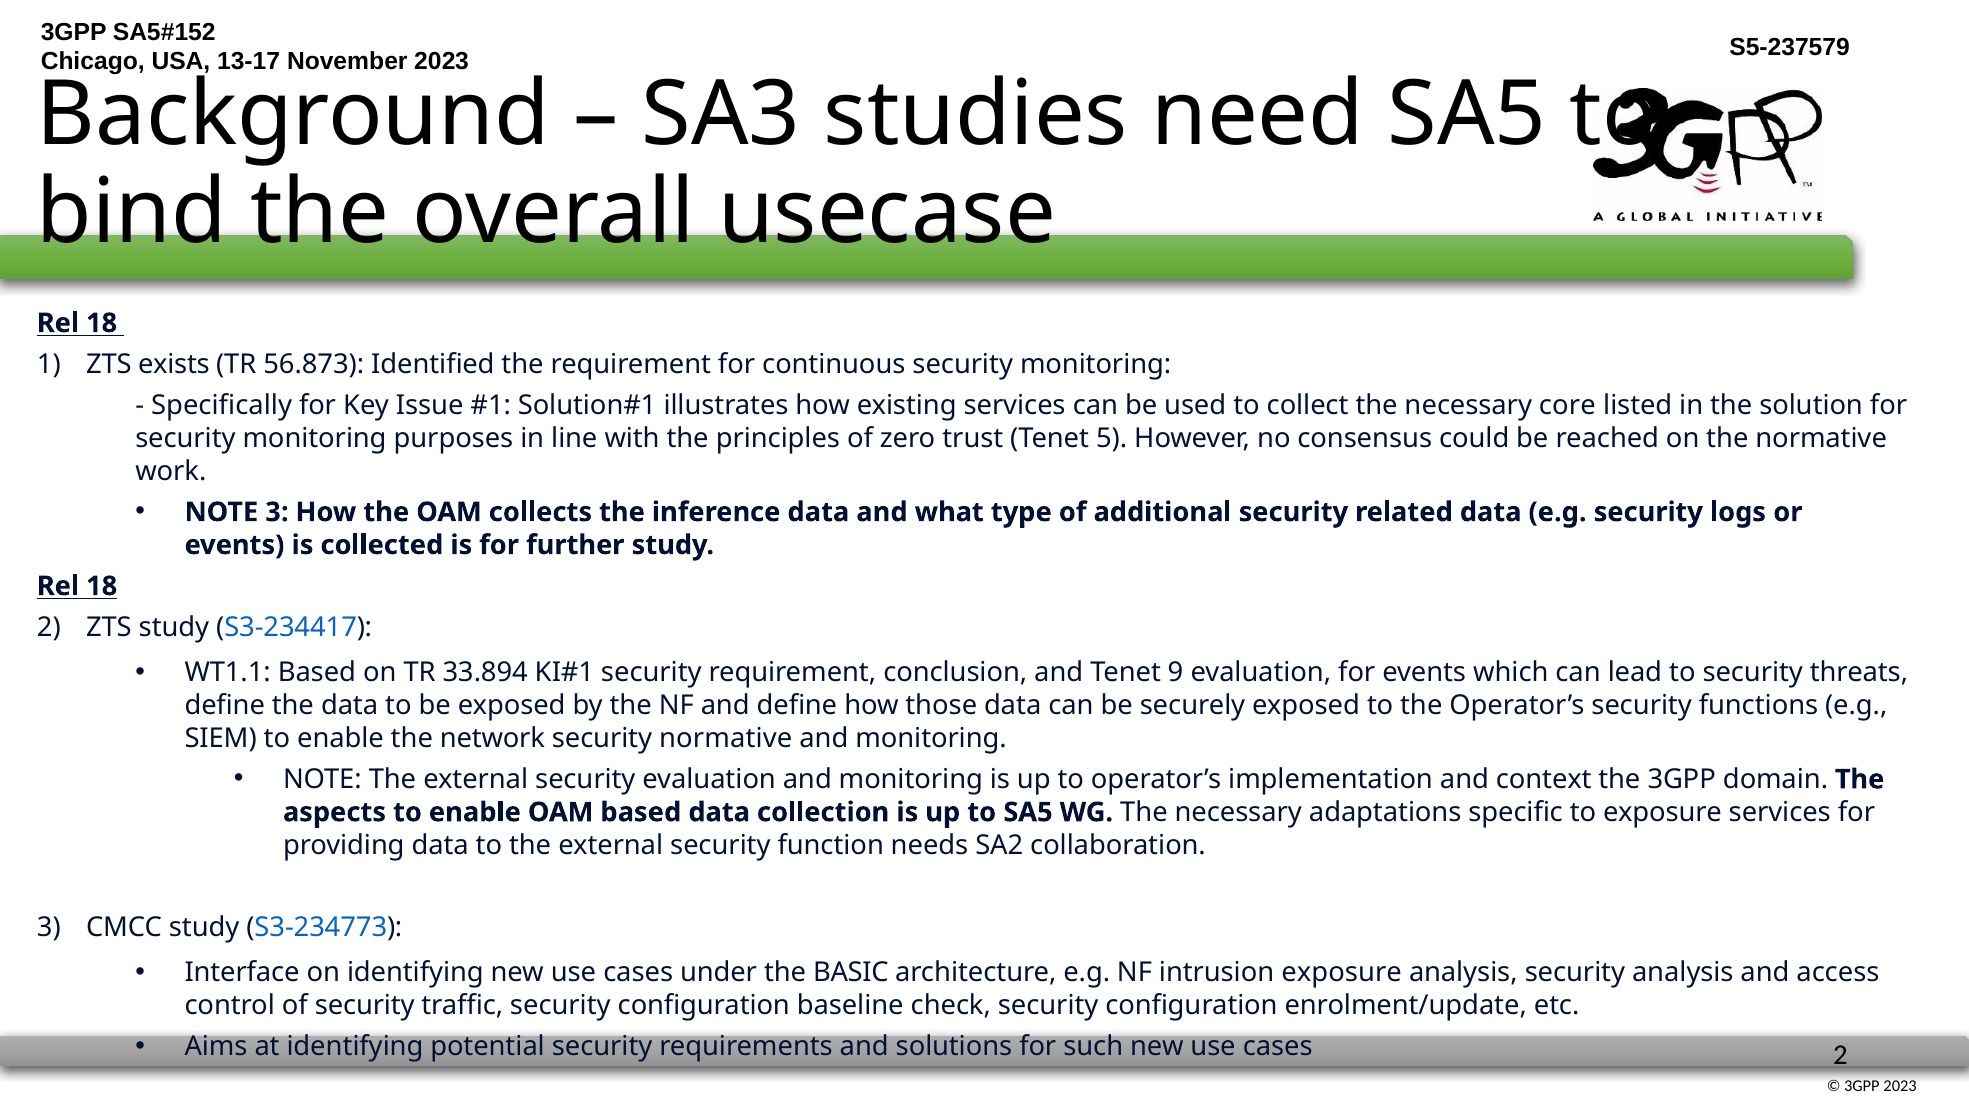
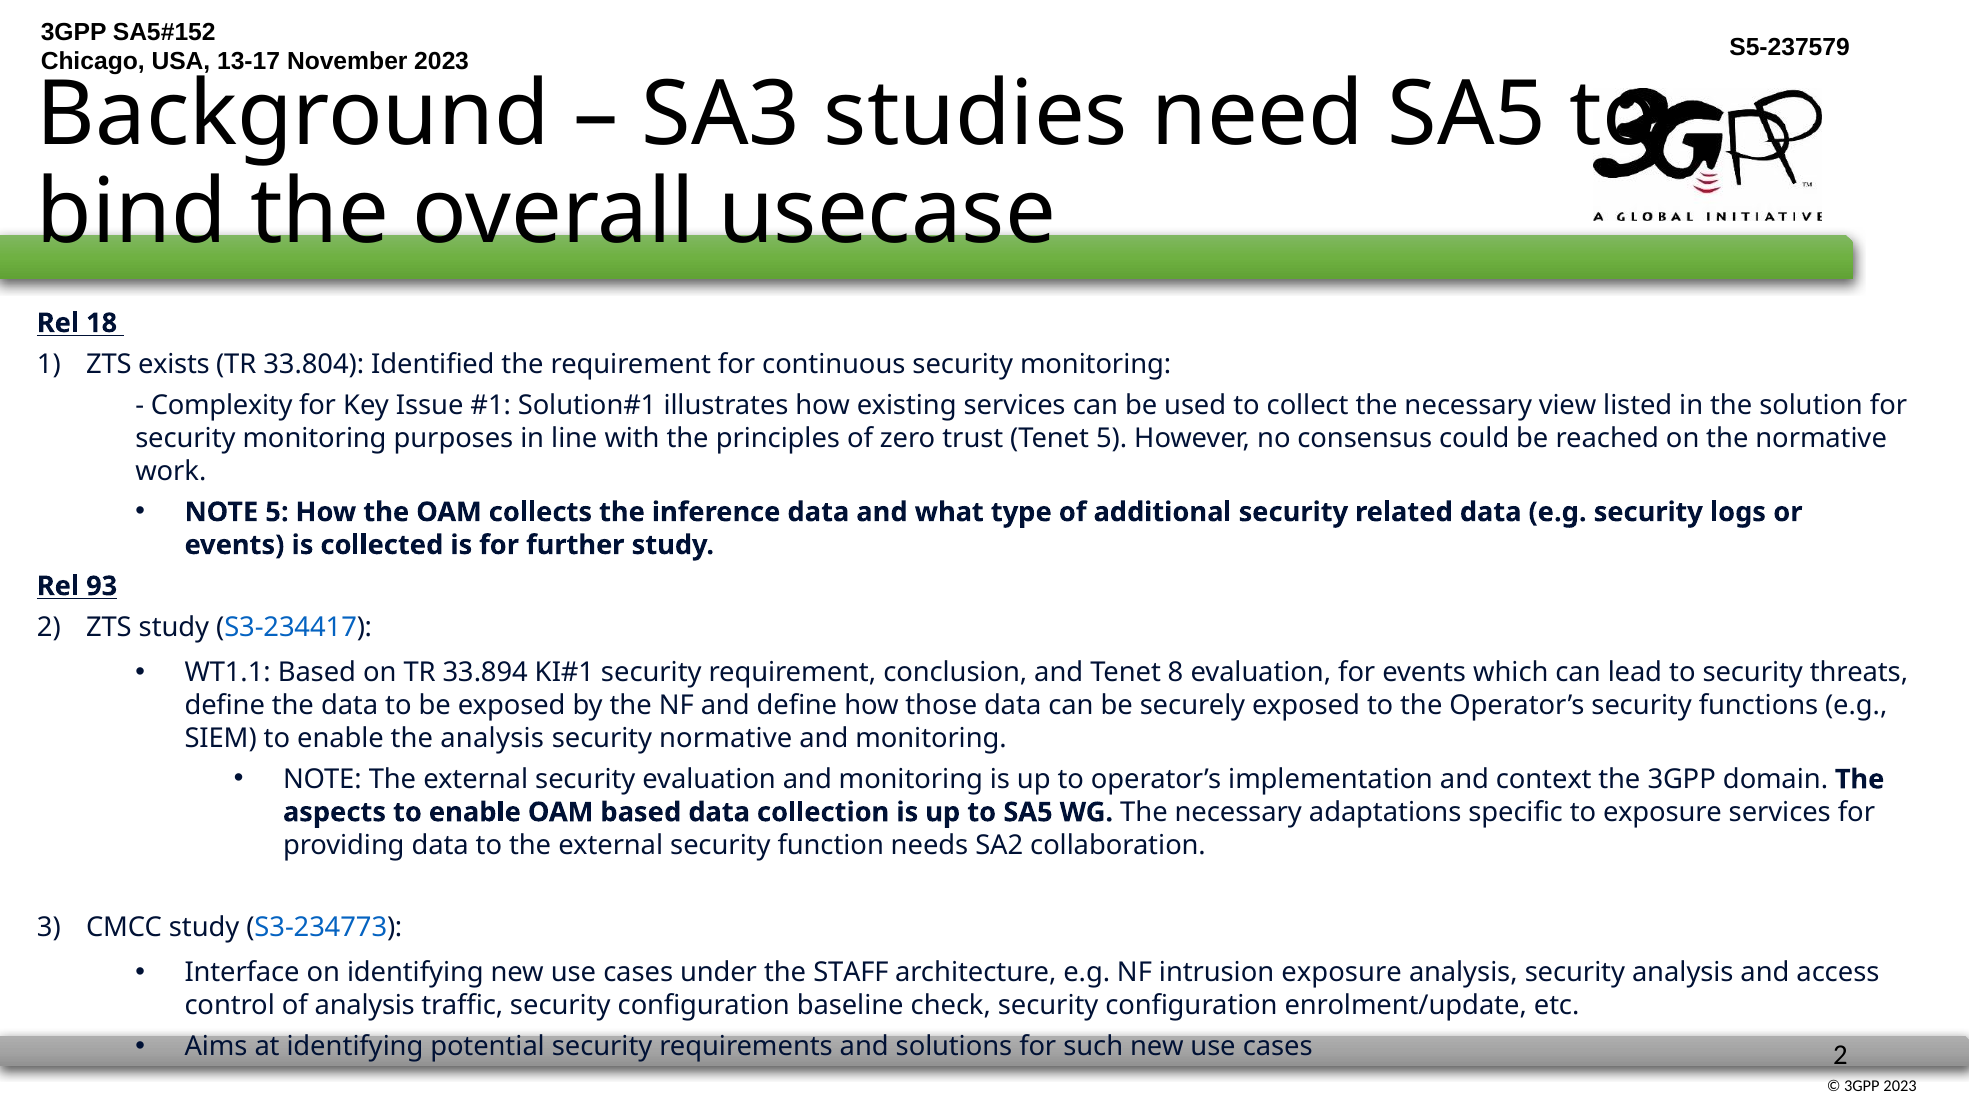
56.873: 56.873 -> 33.804
Specifically: Specifically -> Complexity
core: core -> view
NOTE 3: 3 -> 5
18 at (102, 586): 18 -> 93
9: 9 -> 8
the network: network -> analysis
BASIC: BASIC -> STAFF
of security: security -> analysis
